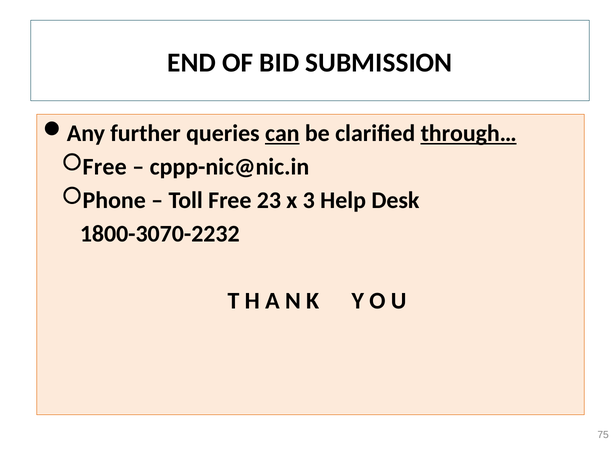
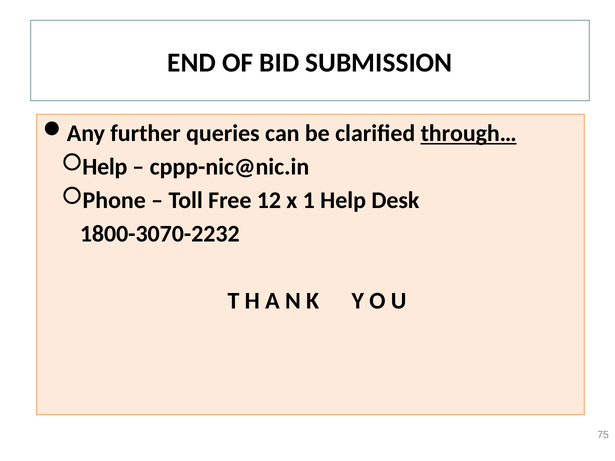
can underline: present -> none
Free at (105, 167): Free -> Help
23: 23 -> 12
3: 3 -> 1
